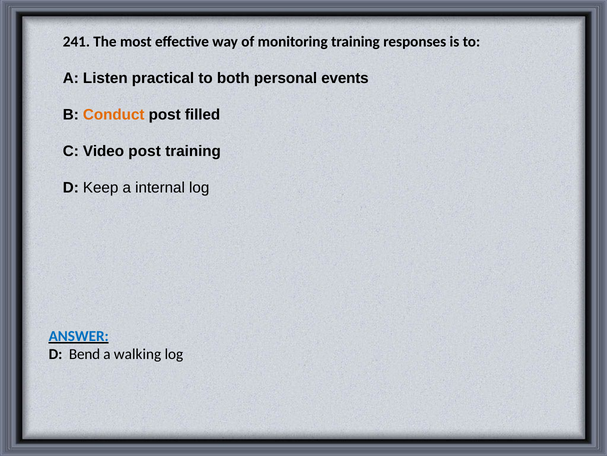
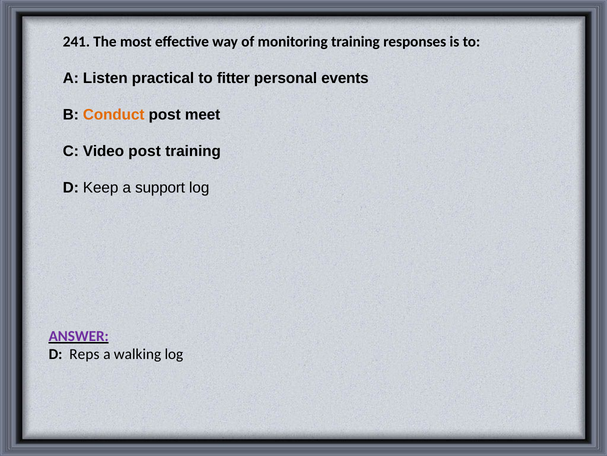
both: both -> fitter
filled: filled -> meet
internal: internal -> support
ANSWER colour: blue -> purple
Bend: Bend -> Reps
